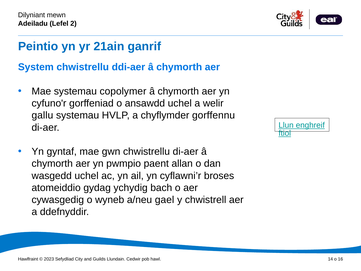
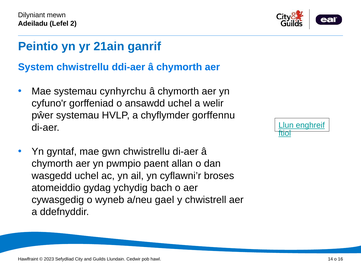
copolymer: copolymer -> cynhyrchu
gallu: gallu -> pŵer
